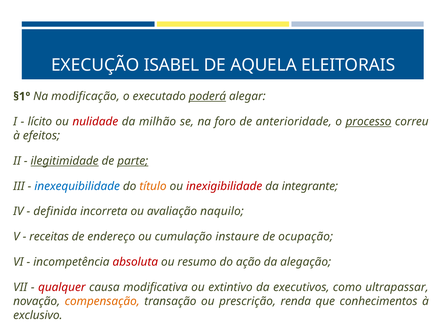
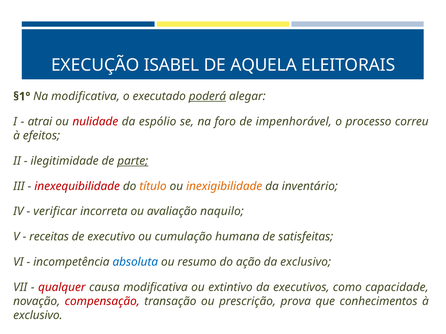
Na modificação: modificação -> modificativa
lícito: lícito -> atrai
milhão: milhão -> espólio
anterioridade: anterioridade -> impenhorável
processo underline: present -> none
ilegitimidade underline: present -> none
inexequibilidade colour: blue -> red
inexigibilidade colour: red -> orange
integrante: integrante -> inventário
definida: definida -> verificar
endereço: endereço -> executivo
instaure: instaure -> humana
ocupação: ocupação -> satisfeitas
absoluta colour: red -> blue
da alegação: alegação -> exclusivo
ultrapassar: ultrapassar -> capacidade
compensação colour: orange -> red
renda: renda -> prova
